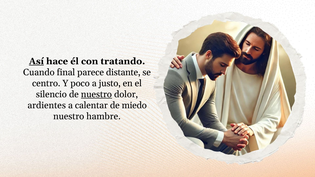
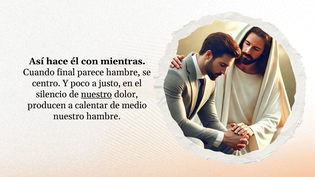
Así underline: present -> none
tratando: tratando -> mientras
parece distante: distante -> hambre
ardientes: ardientes -> producen
miedo: miedo -> medio
